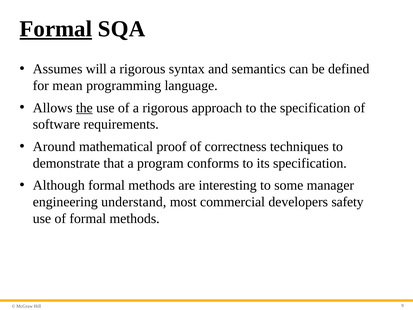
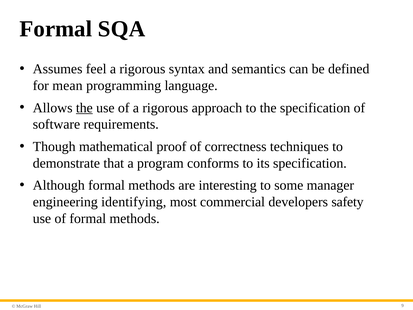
Formal at (56, 29) underline: present -> none
will: will -> feel
Around: Around -> Though
understand: understand -> identifying
